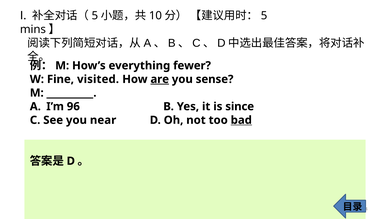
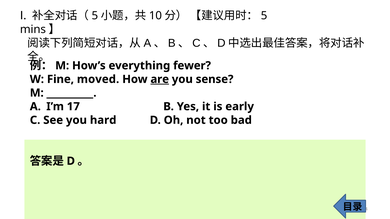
visited: visited -> moved
96: 96 -> 17
since: since -> early
near: near -> hard
bad underline: present -> none
